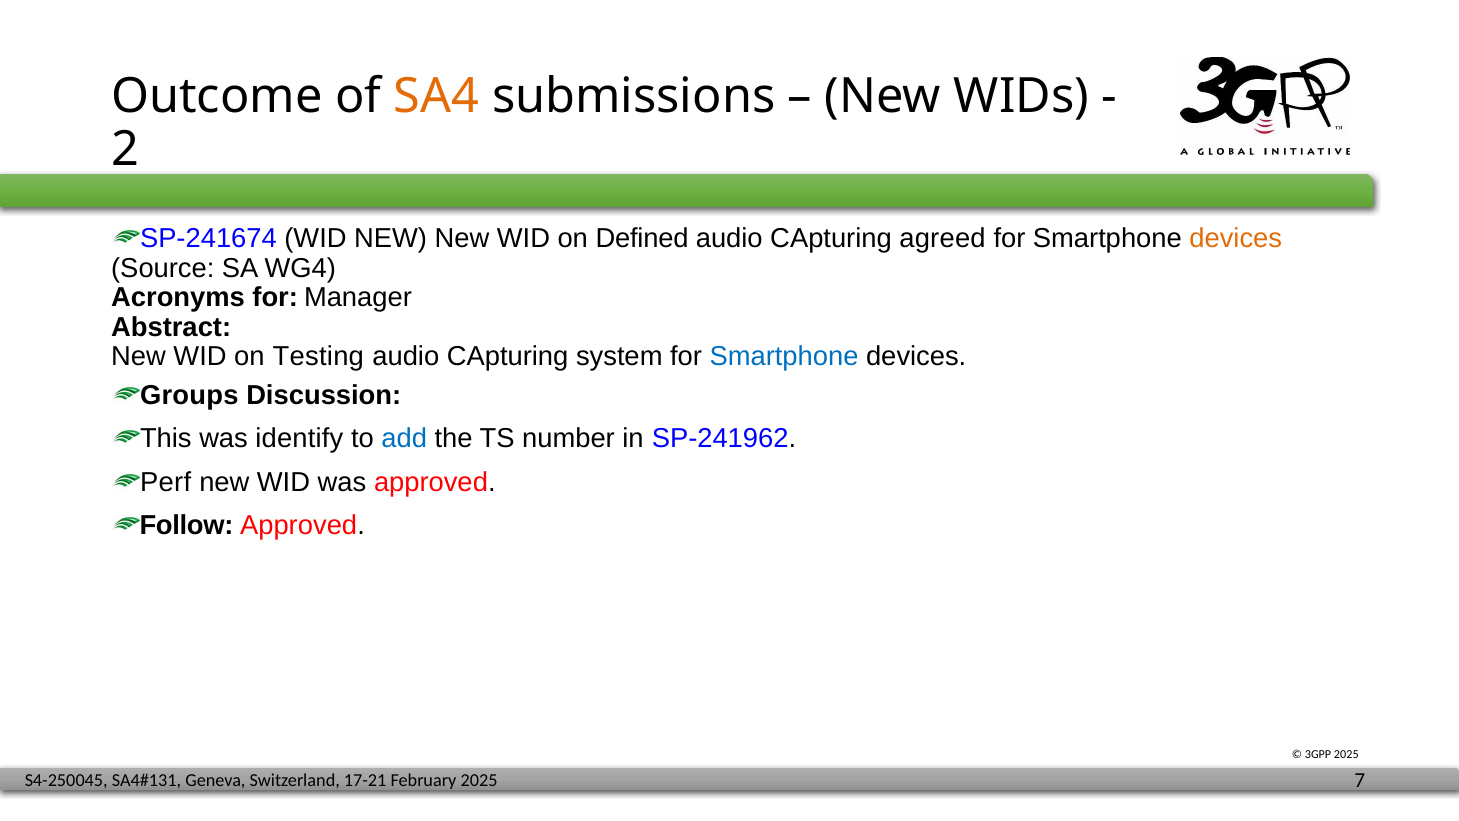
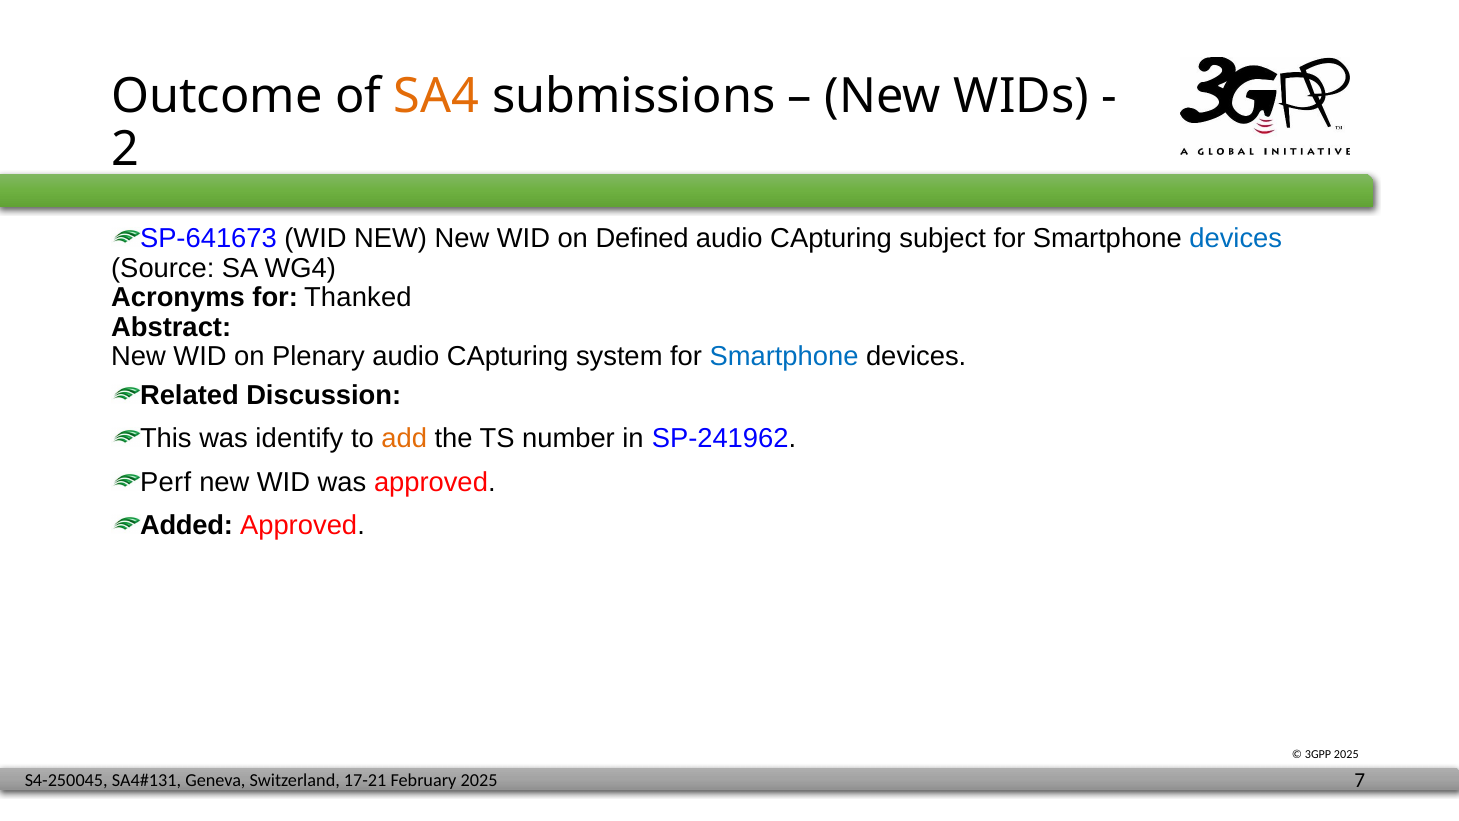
SP-241674: SP-241674 -> SP-641673
agreed: agreed -> subject
devices at (1236, 239) colour: orange -> blue
Manager: Manager -> Thanked
Testing: Testing -> Plenary
Groups: Groups -> Related
add colour: blue -> orange
Follow: Follow -> Added
